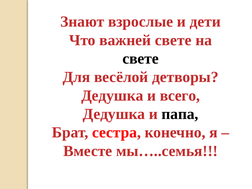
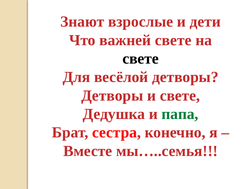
Дедушка at (112, 96): Дедушка -> Детворы
и всего: всего -> свете
папа colour: black -> green
